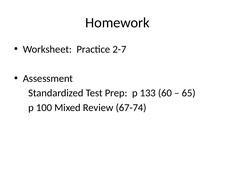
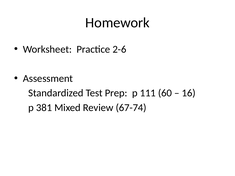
2-7: 2-7 -> 2-6
133: 133 -> 111
65: 65 -> 16
100: 100 -> 381
